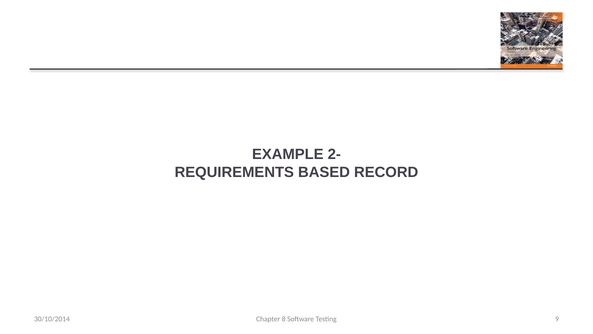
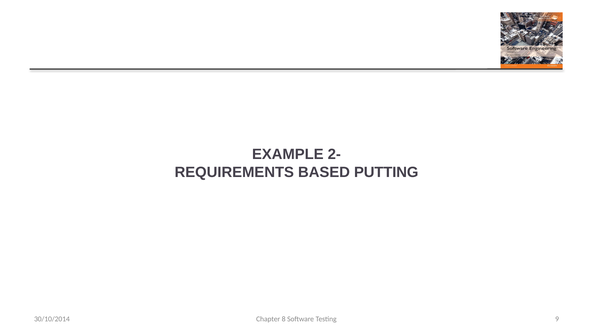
RECORD: RECORD -> PUTTING
